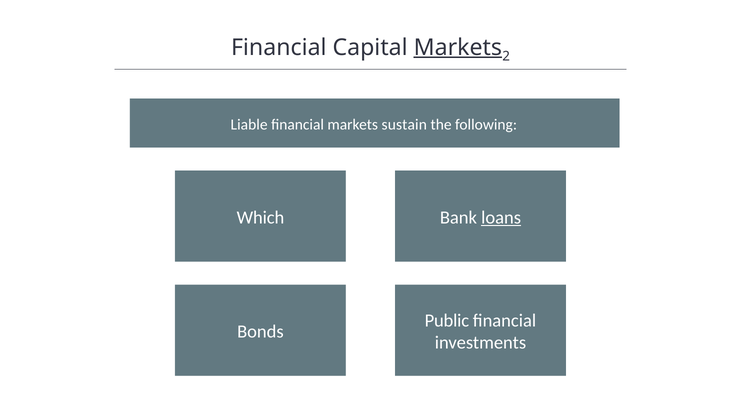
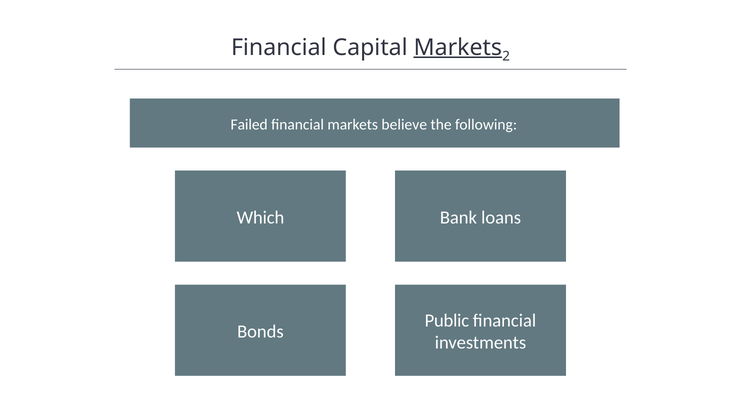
Liable: Liable -> Failed
sustain: sustain -> believe
loans underline: present -> none
